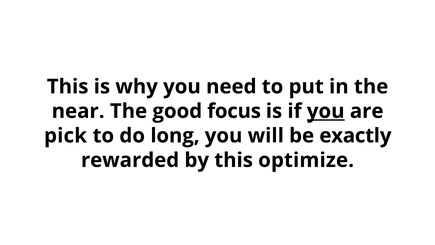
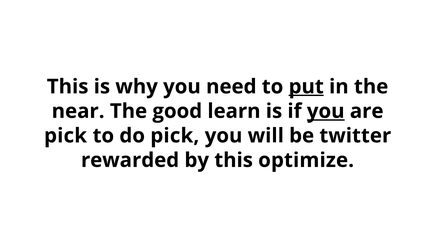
put underline: none -> present
focus: focus -> learn
do long: long -> pick
exactly: exactly -> twitter
